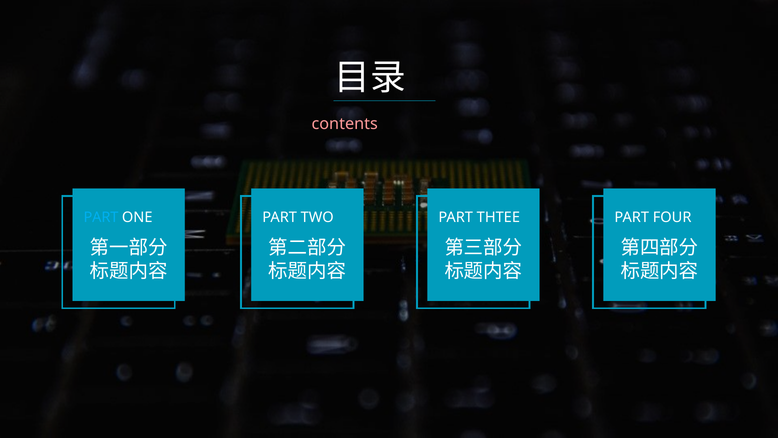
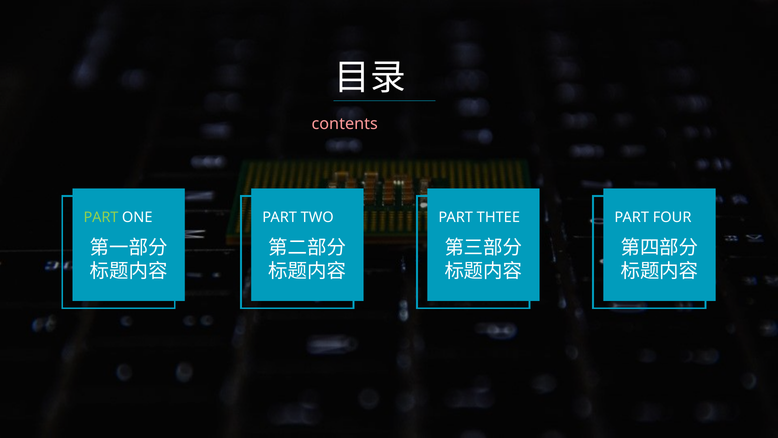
PART at (101, 217) colour: light blue -> light green
